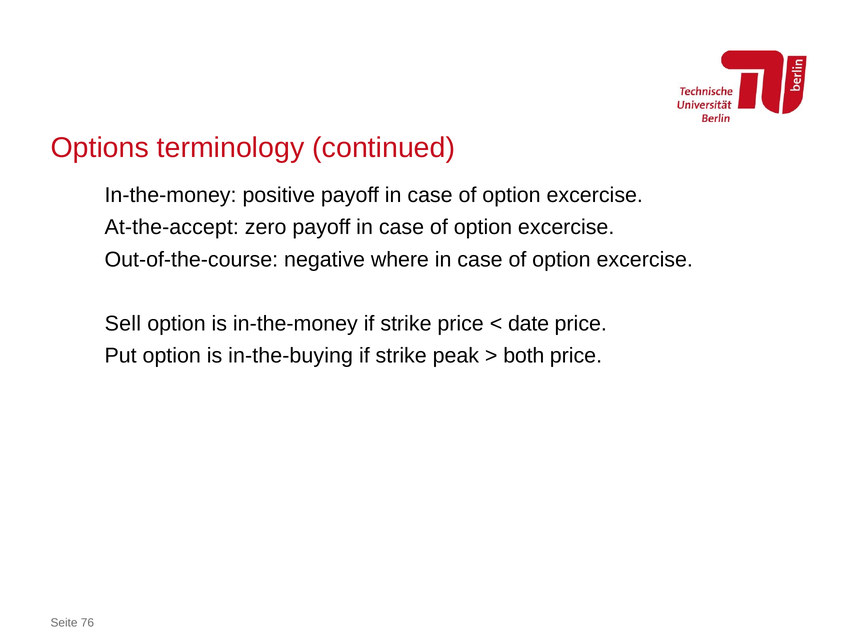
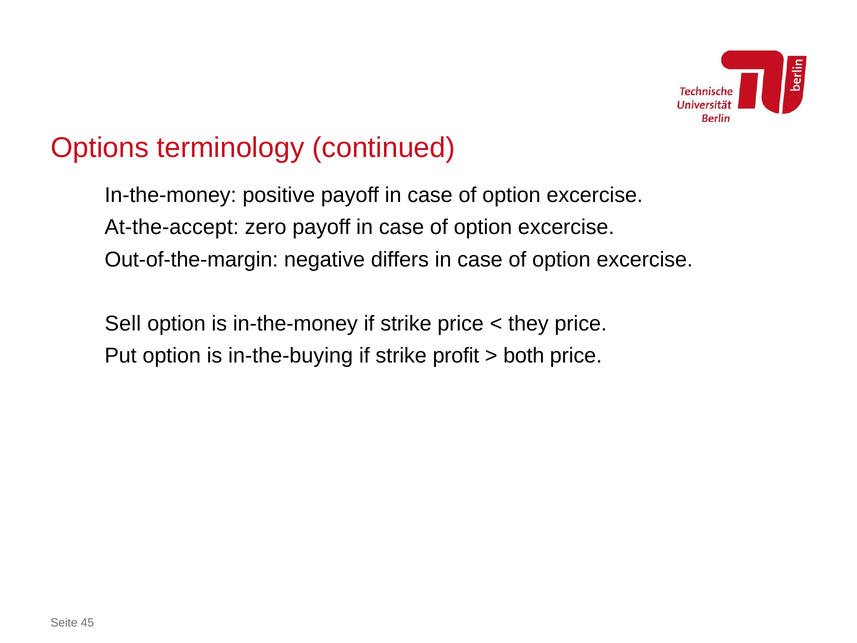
Out-of-the-course: Out-of-the-course -> Out-of-the-margin
where: where -> differs
date: date -> they
peak: peak -> profit
76: 76 -> 45
